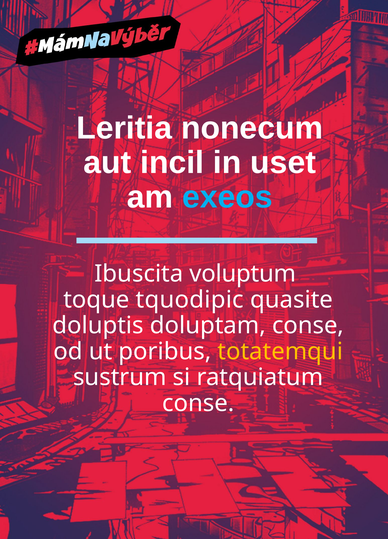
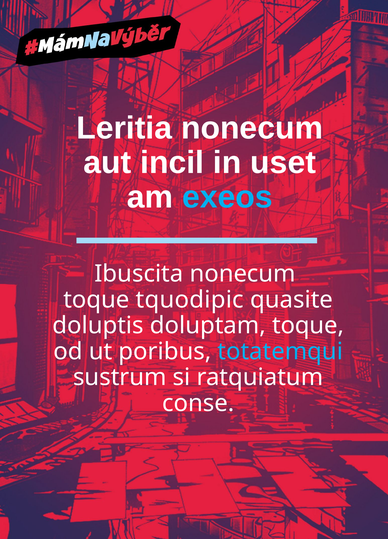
Ibuscita voluptum: voluptum -> nonecum
doluptam conse: conse -> toque
totatemqui colour: yellow -> light blue
